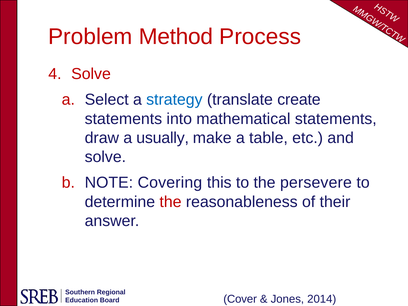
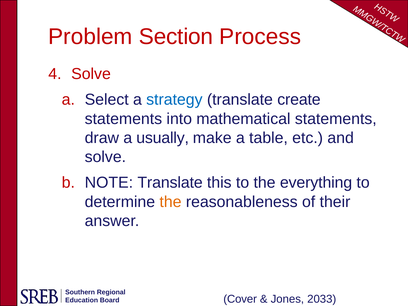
Method: Method -> Section
NOTE Covering: Covering -> Translate
persevere: persevere -> everything
the at (170, 202) colour: red -> orange
2014: 2014 -> 2033
